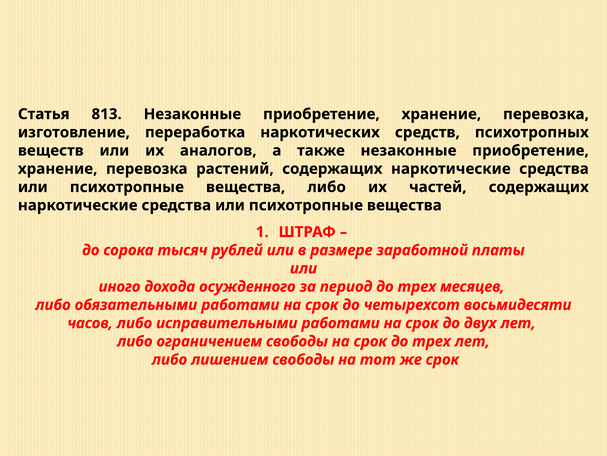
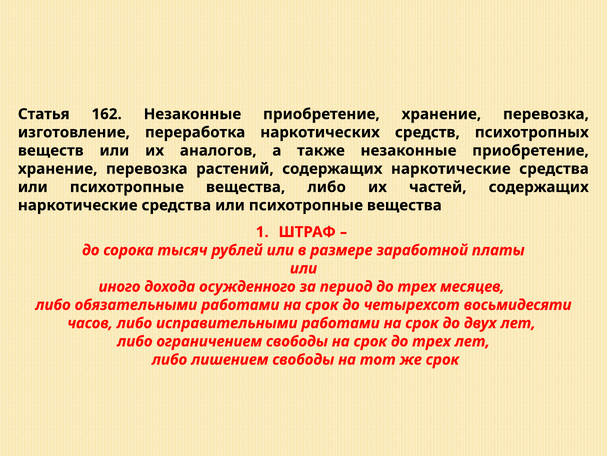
813: 813 -> 162
